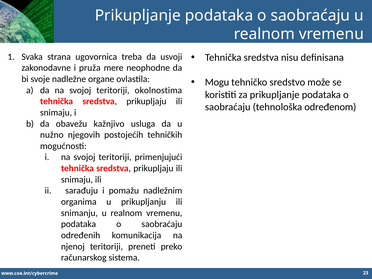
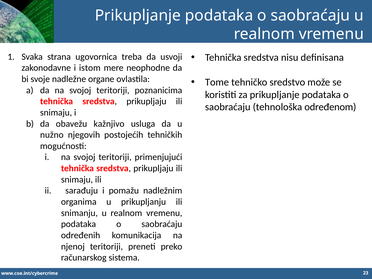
pruža: pruža -> istom
Mogu: Mogu -> Tome
okolnostima: okolnostima -> poznanicima
